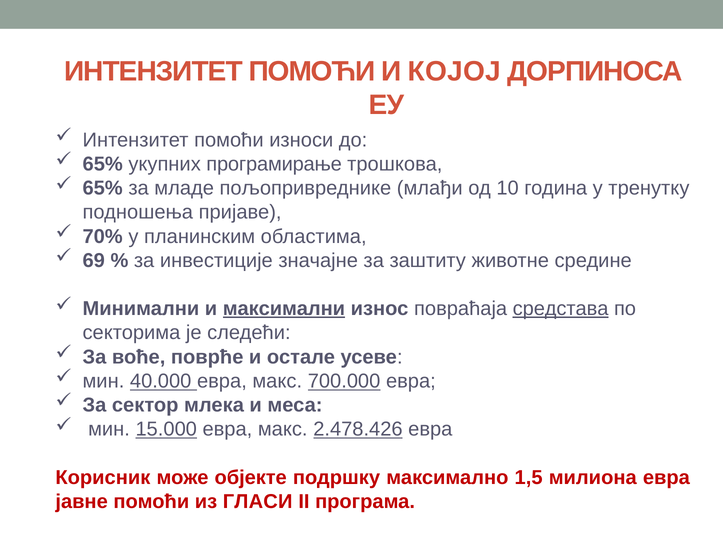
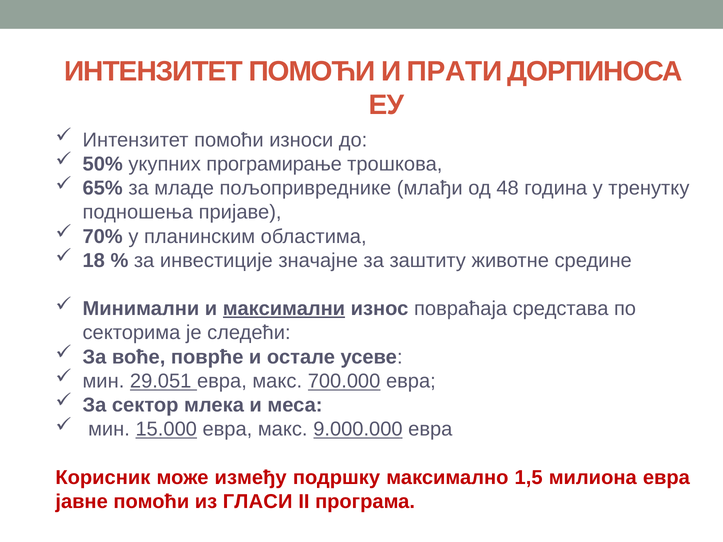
КОЈОЈ: КОЈОЈ -> ПРАТИ
65% at (103, 164): 65% -> 50%
10: 10 -> 48
69: 69 -> 18
средстава underline: present -> none
40.000: 40.000 -> 29.051
2.478.426: 2.478.426 -> 9.000.000
објекте: објекте -> између
